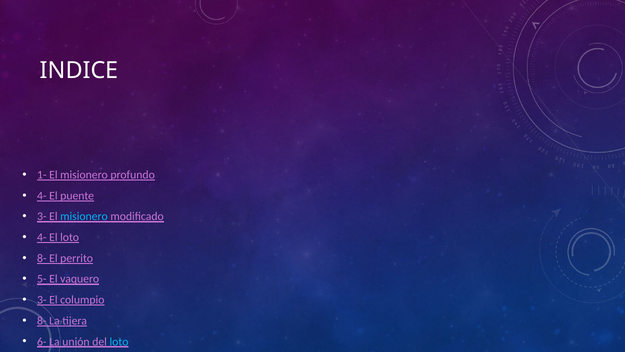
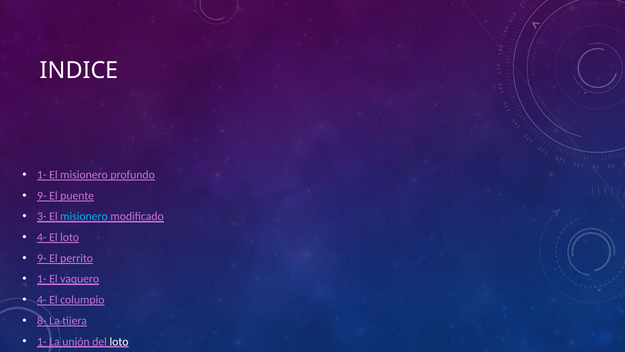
4- at (42, 195): 4- -> 9-
8- at (42, 258): 8- -> 9-
5- at (42, 279): 5- -> 1-
3- at (42, 300): 3- -> 4-
6- at (42, 341): 6- -> 1-
loto at (119, 341) colour: light blue -> white
